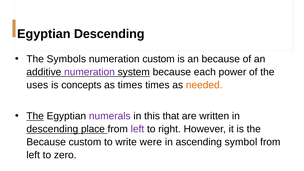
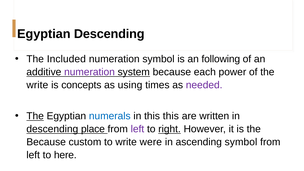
Symbols: Symbols -> Included
numeration custom: custom -> symbol
an because: because -> following
uses at (37, 85): uses -> write
as times: times -> using
needed colour: orange -> purple
numerals colour: purple -> blue
this that: that -> this
right underline: none -> present
zero: zero -> here
